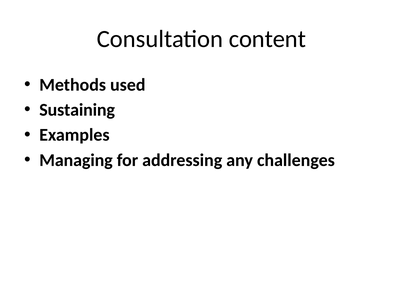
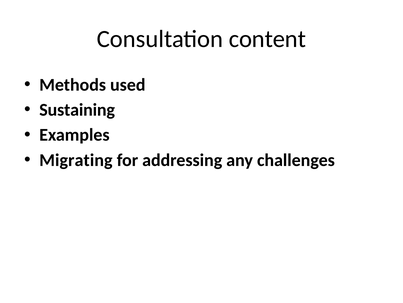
Managing: Managing -> Migrating
